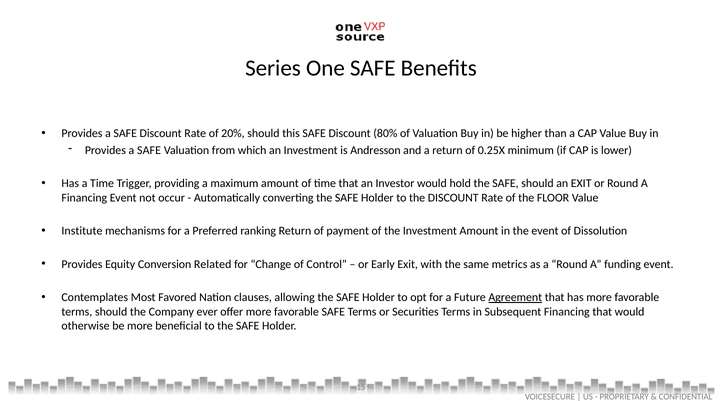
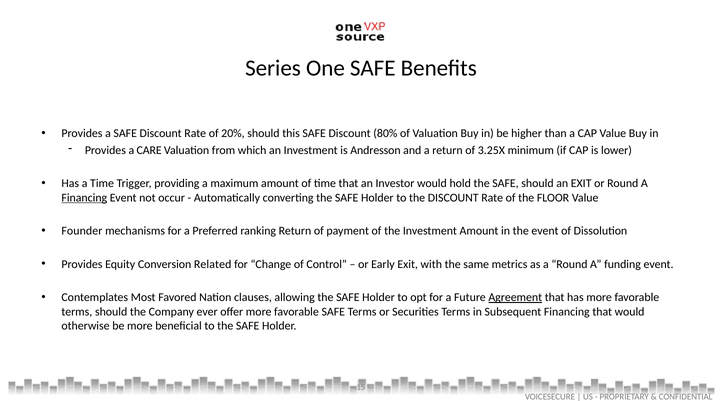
SAFE at (149, 150): SAFE -> CARE
0.25X: 0.25X -> 3.25X
Financing at (84, 198) underline: none -> present
Institute: Institute -> Founder
